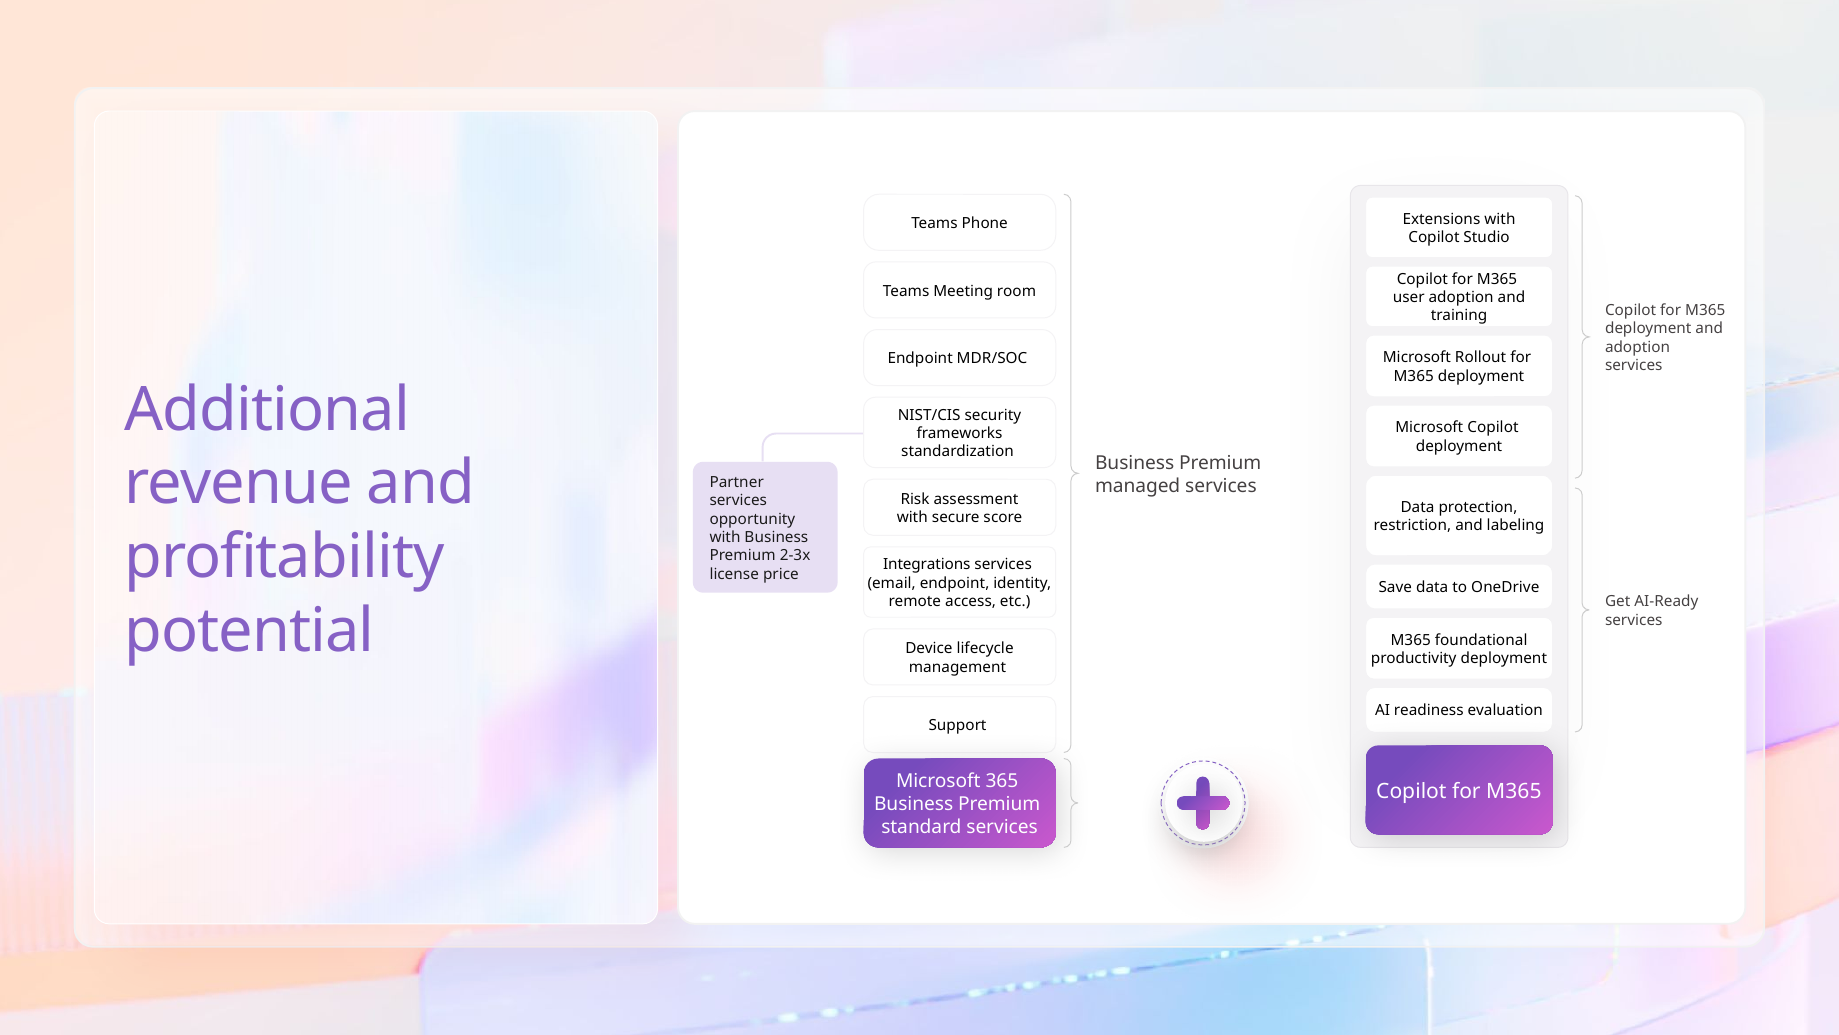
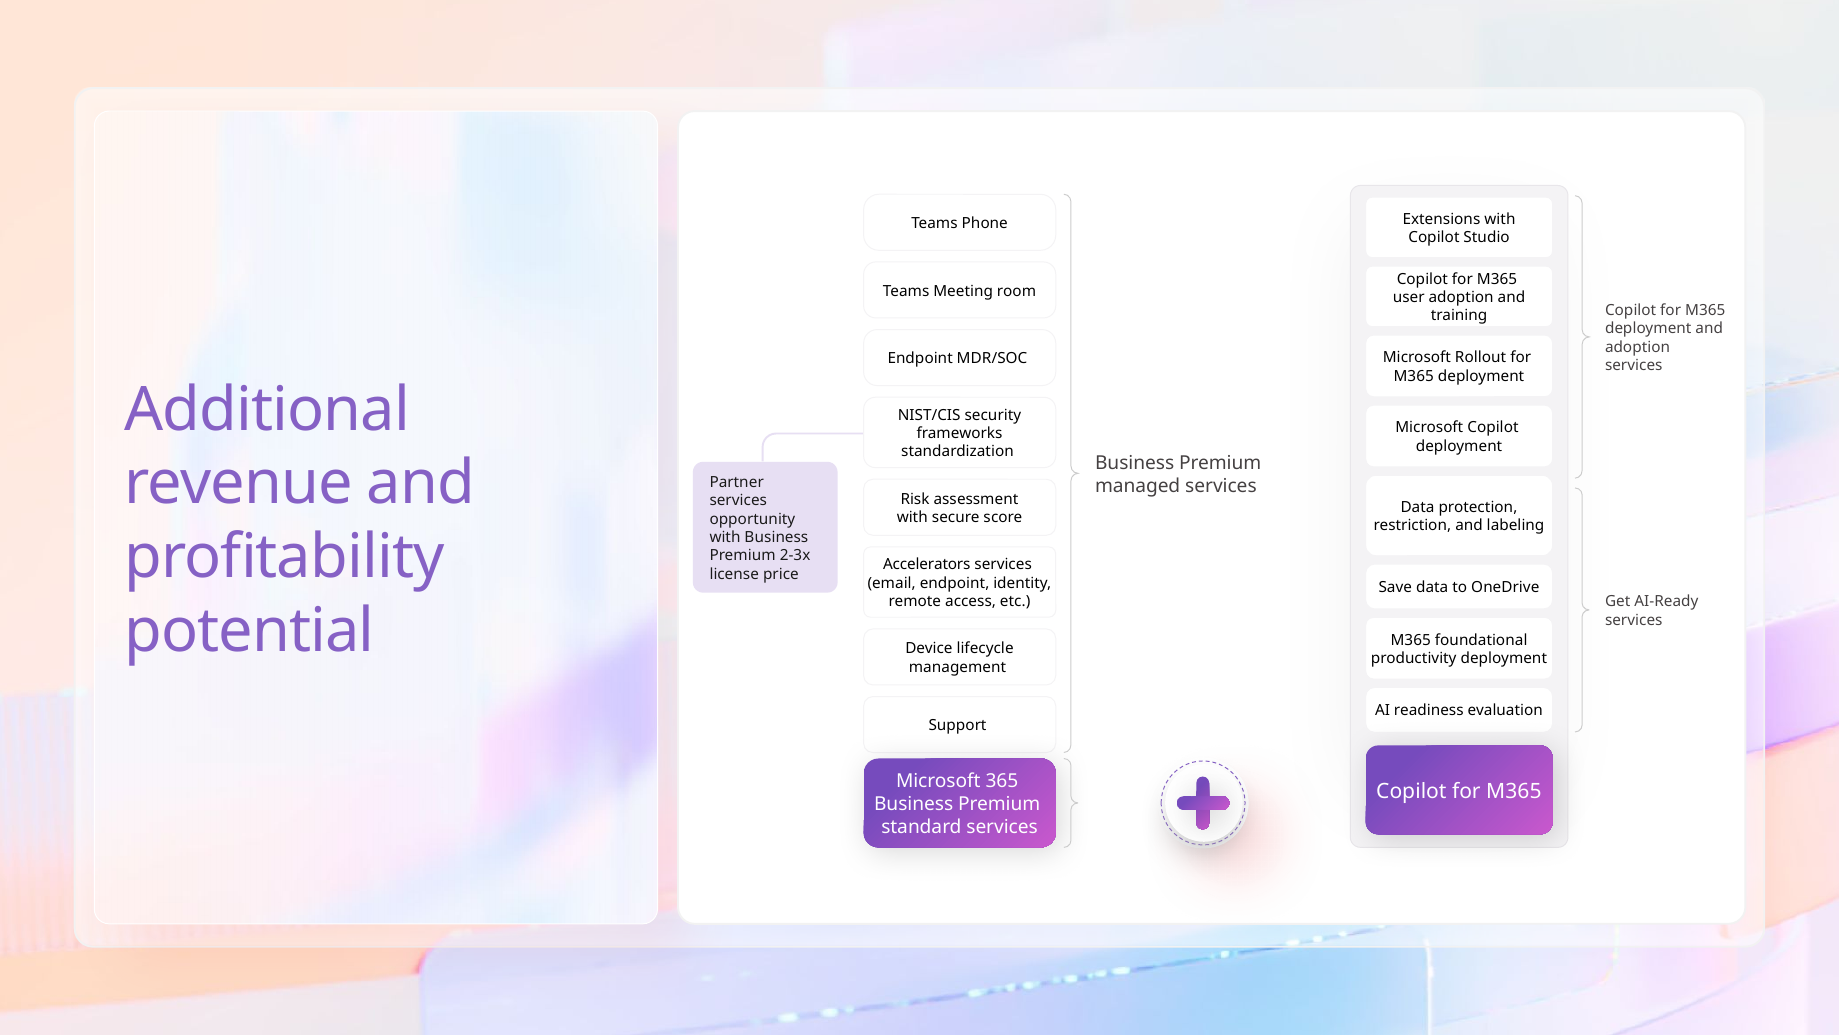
Integrations: Integrations -> Accelerators
